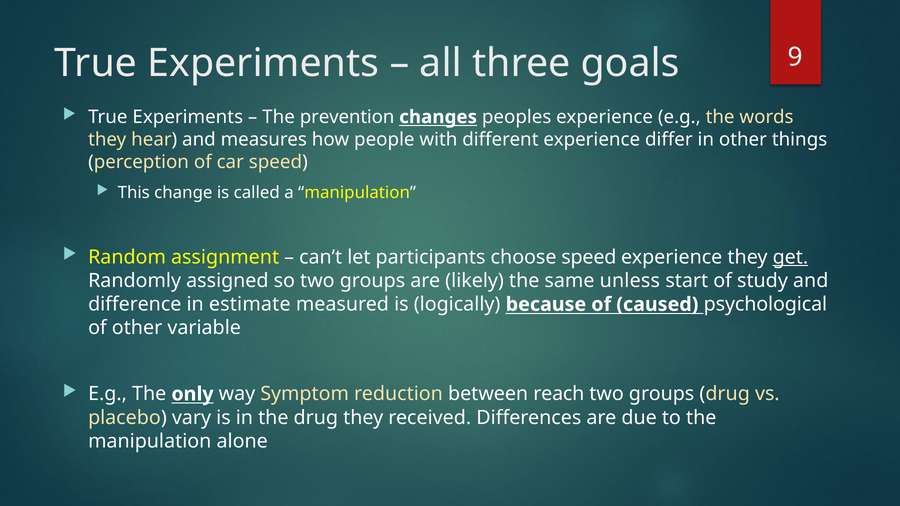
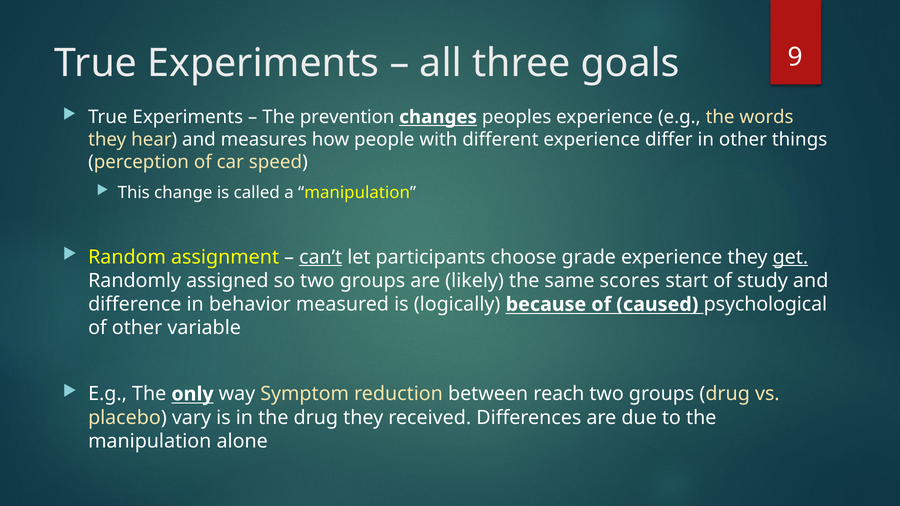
can’t underline: none -> present
choose speed: speed -> grade
unless: unless -> scores
estimate: estimate -> behavior
